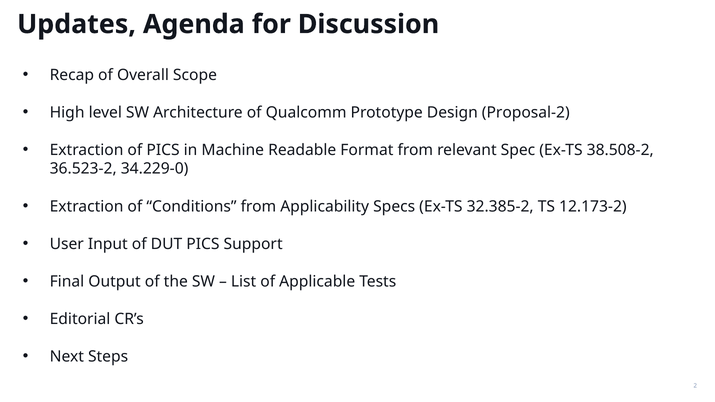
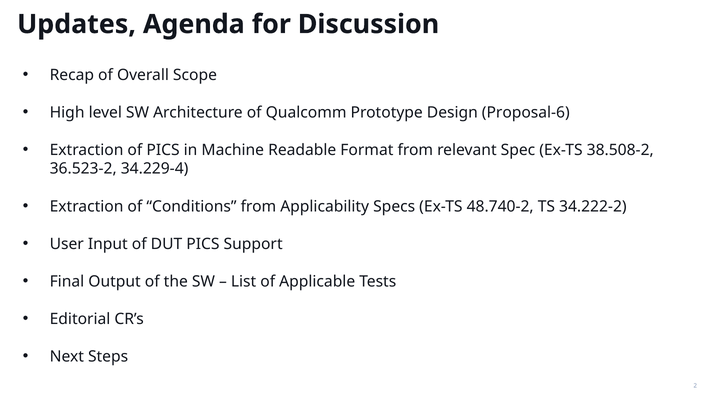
Proposal-2: Proposal-2 -> Proposal-6
34.229-0: 34.229-0 -> 34.229-4
32.385-2: 32.385-2 -> 48.740-2
12.173-2: 12.173-2 -> 34.222-2
